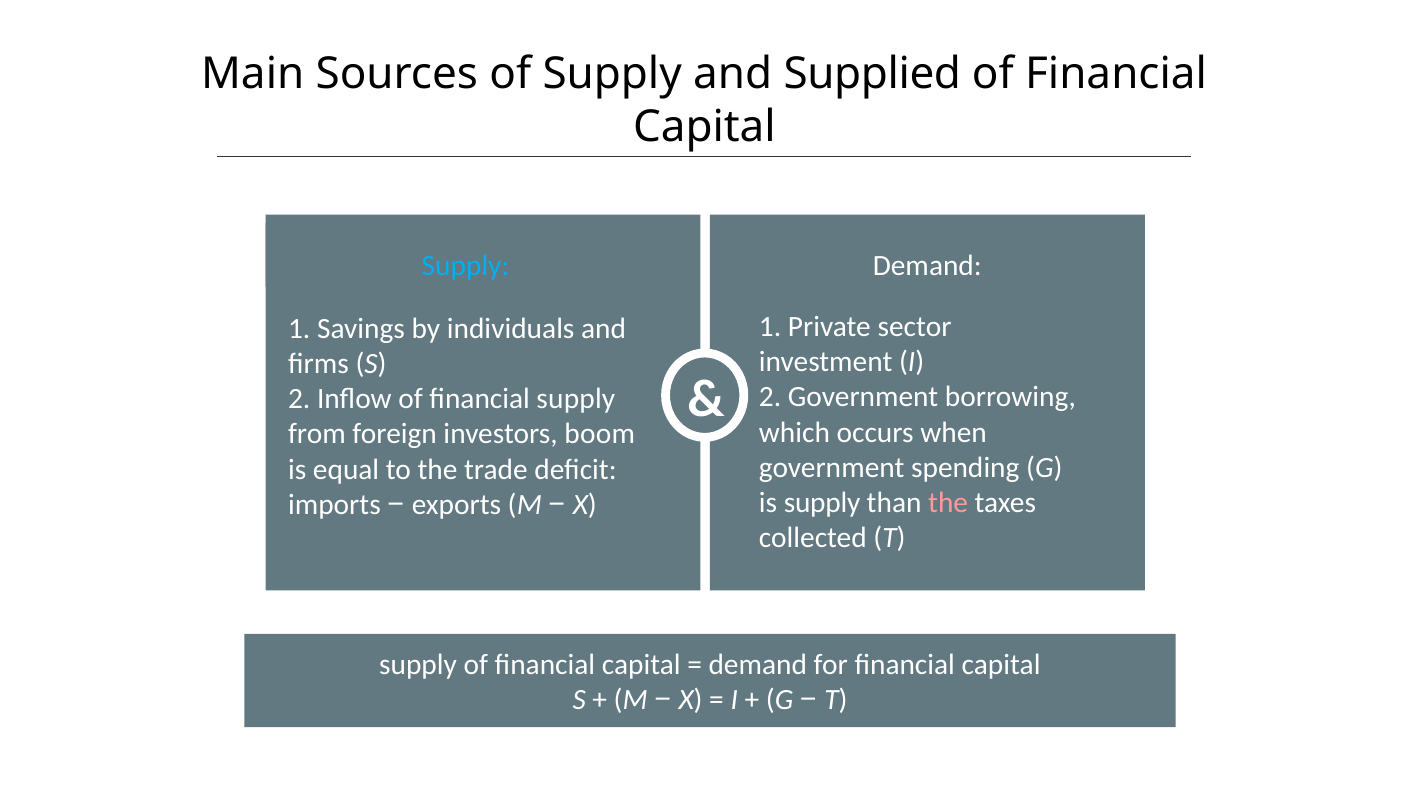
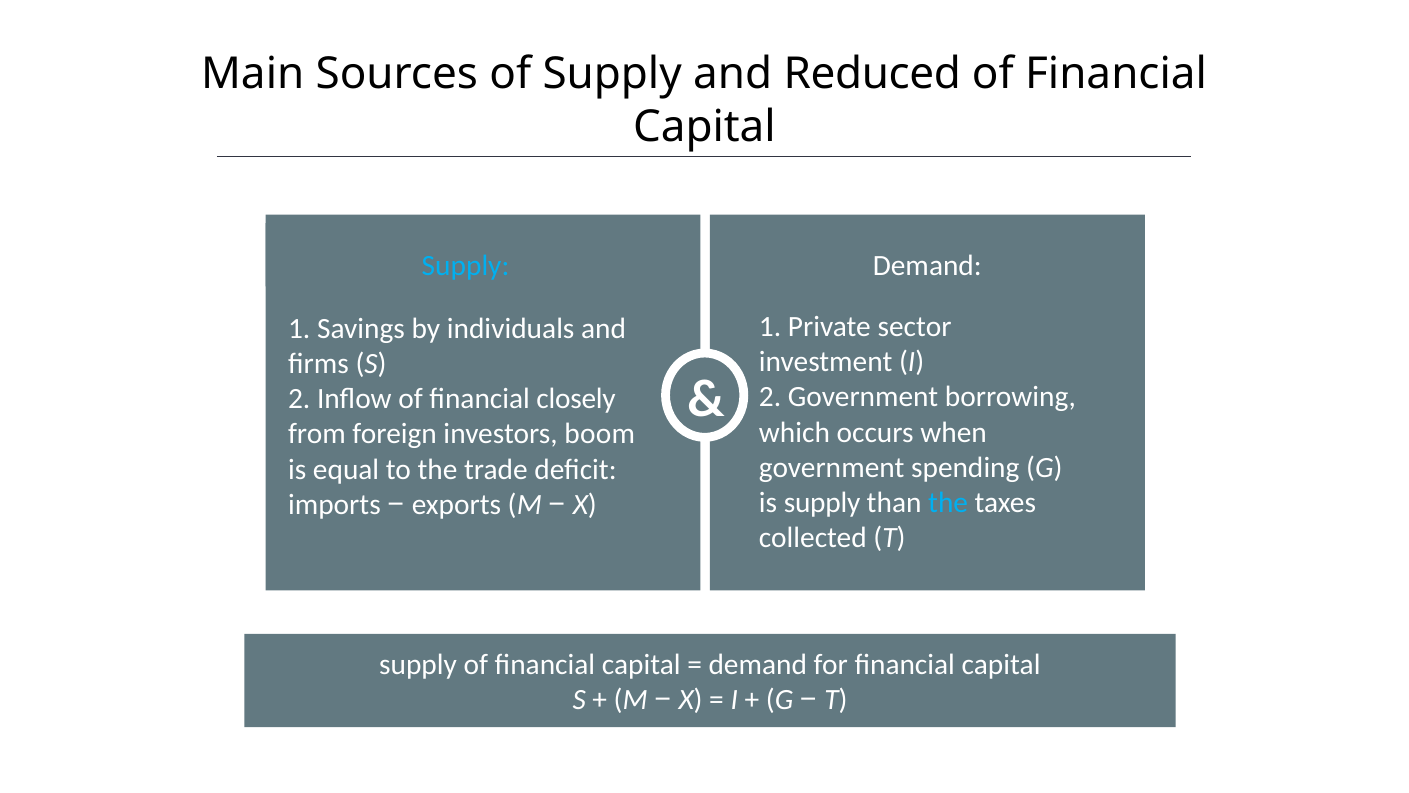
Supplied: Supplied -> Reduced
financial supply: supply -> closely
the at (948, 503) colour: pink -> light blue
